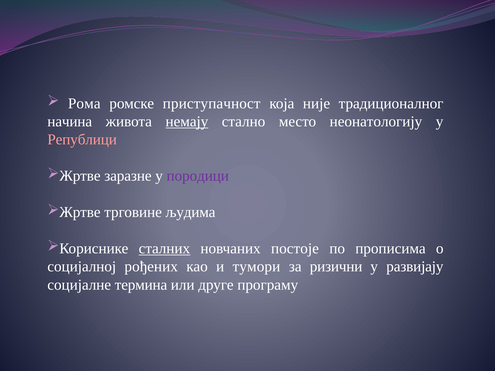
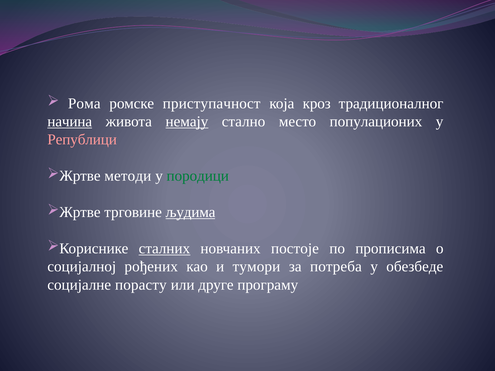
није: није -> кроз
начина underline: none -> present
неонатологију: неонатологију -> популационих
заразне: заразне -> методи
породици colour: purple -> green
људима underline: none -> present
ризични: ризични -> потреба
развијају: развијају -> обезбеде
термина: термина -> порасту
